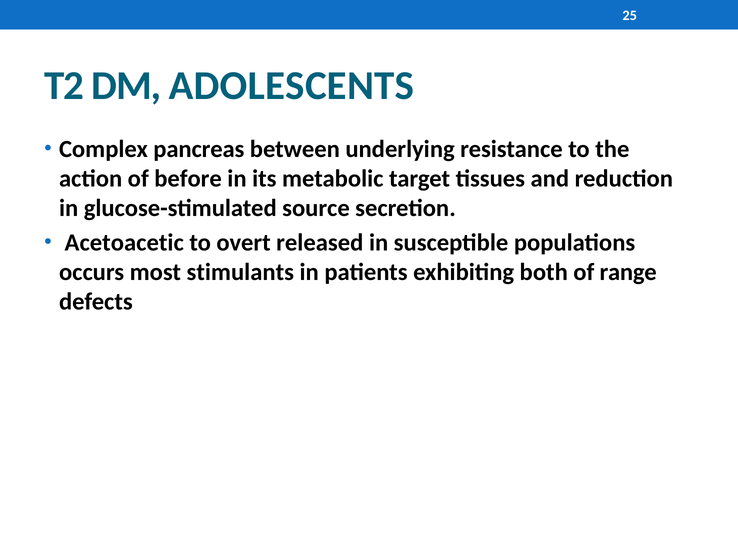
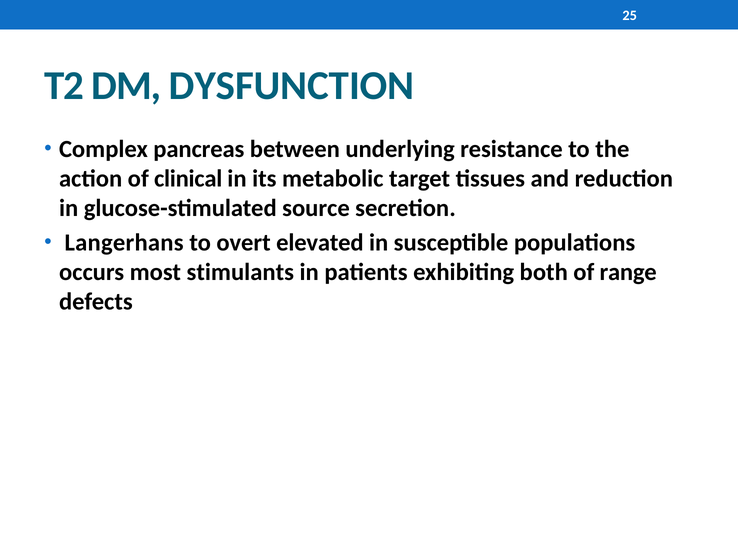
ADOLESCENTS: ADOLESCENTS -> DYSFUNCTION
before: before -> clinical
Acetoacetic: Acetoacetic -> Langerhans
released: released -> elevated
